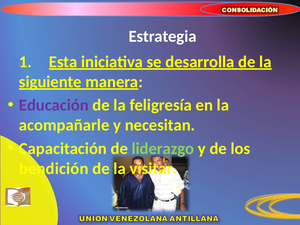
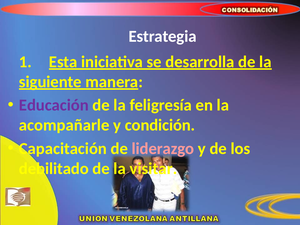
necesitan: necesitan -> condición
liderazgo colour: light green -> pink
bendición: bendición -> debilitado
